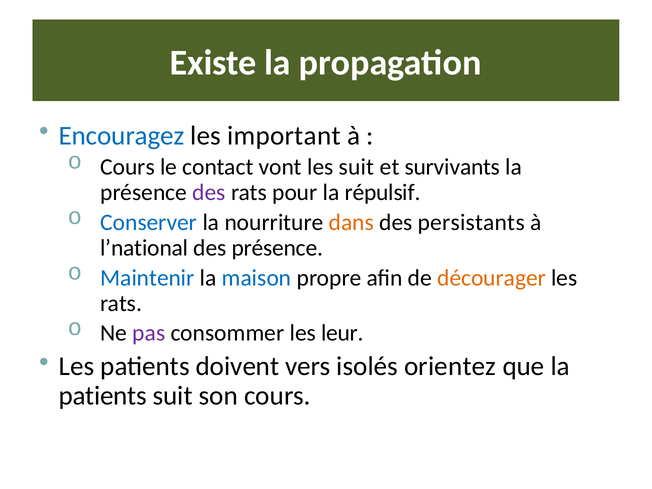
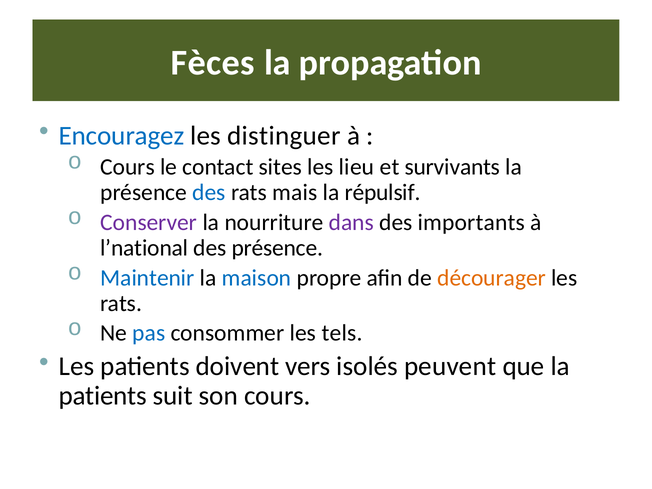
Existe: Existe -> Fèces
important: important -> distinguer
vont: vont -> sites
les suit: suit -> lieu
des at (209, 192) colour: purple -> blue
pour: pour -> mais
Conserver colour: blue -> purple
dans colour: orange -> purple
persistants: persistants -> importants
pas colour: purple -> blue
leur: leur -> tels
orientez: orientez -> peuvent
